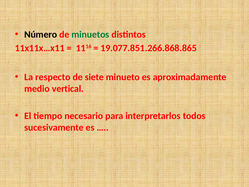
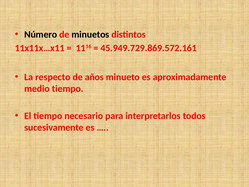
minuetos colour: green -> black
19.077.851.266.868.865: 19.077.851.266.868.865 -> 45.949.729.869.572.161
siete: siete -> años
medio vertical: vertical -> tiempo
